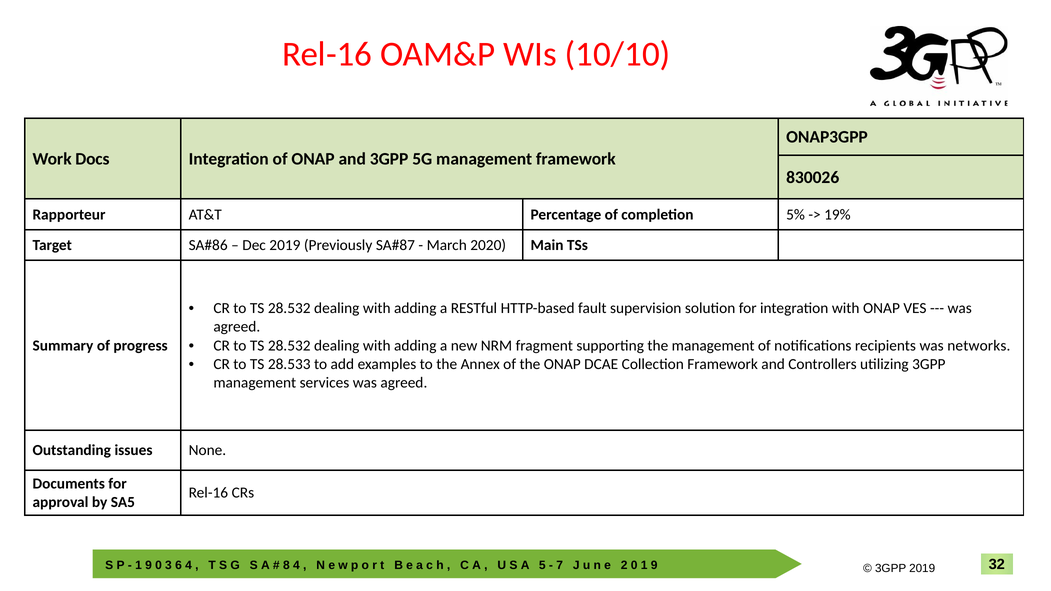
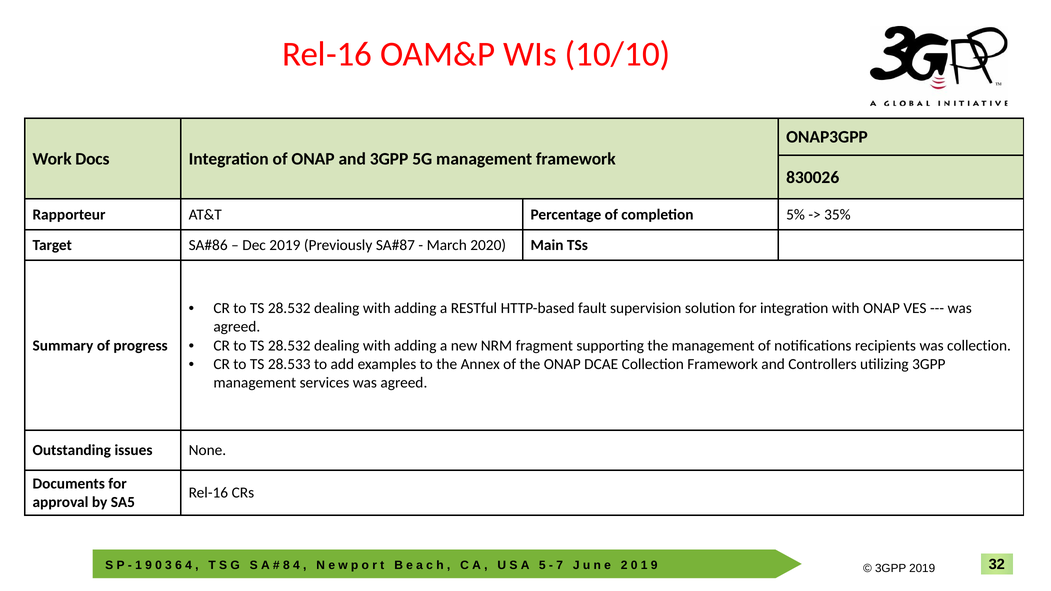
19%: 19% -> 35%
was networks: networks -> collection
